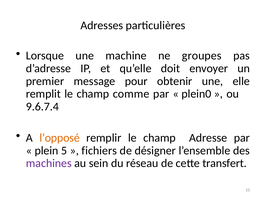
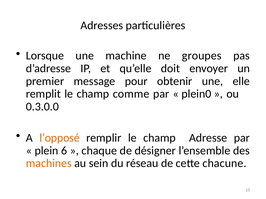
9.6.7.4: 9.6.7.4 -> 0.3.0.0
5: 5 -> 6
fichiers: fichiers -> chaque
machines colour: purple -> orange
transfert: transfert -> chacune
